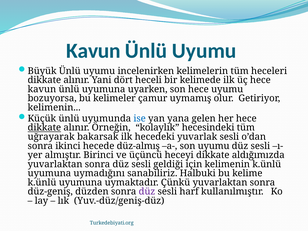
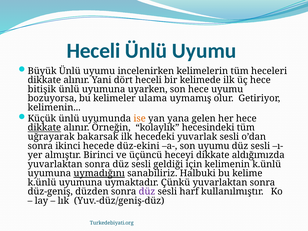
Kavun at (93, 51): Kavun -> Heceli
kavun at (42, 89): kavun -> bitişik
çamur: çamur -> ulama
ise colour: blue -> orange
düz-almış: düz-almış -> düz-ekini
uymadığını underline: none -> present
